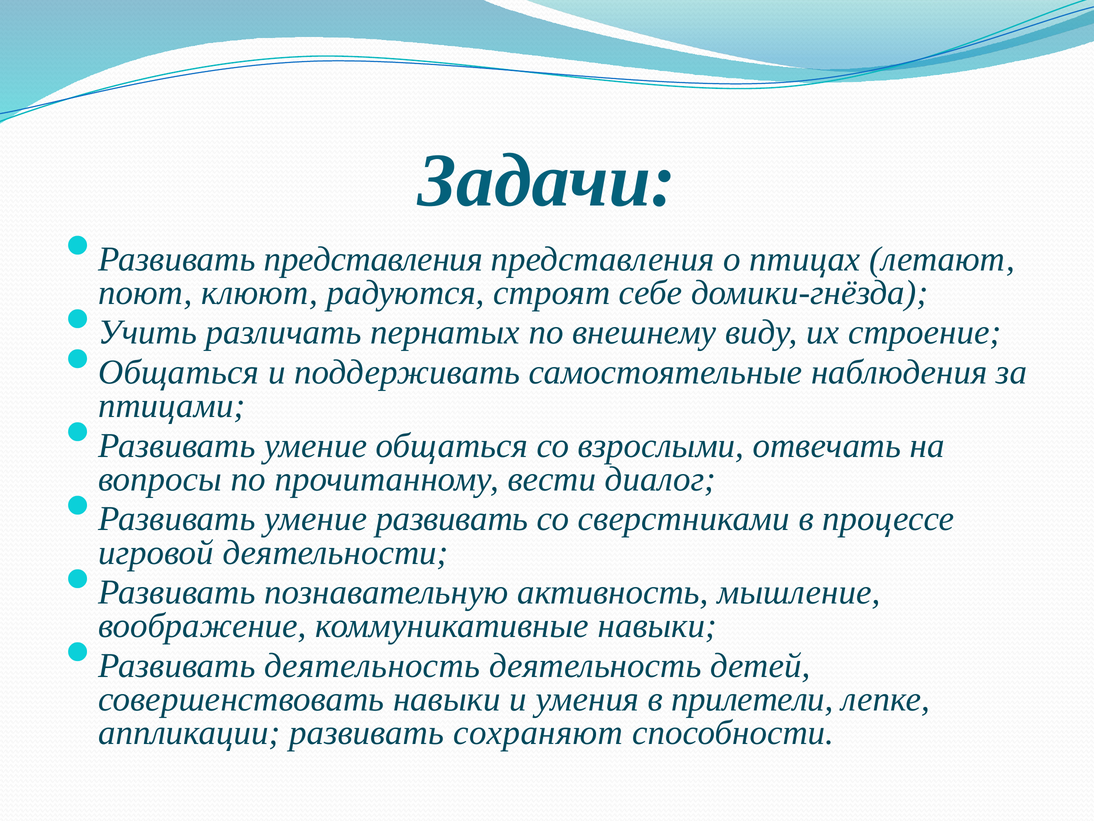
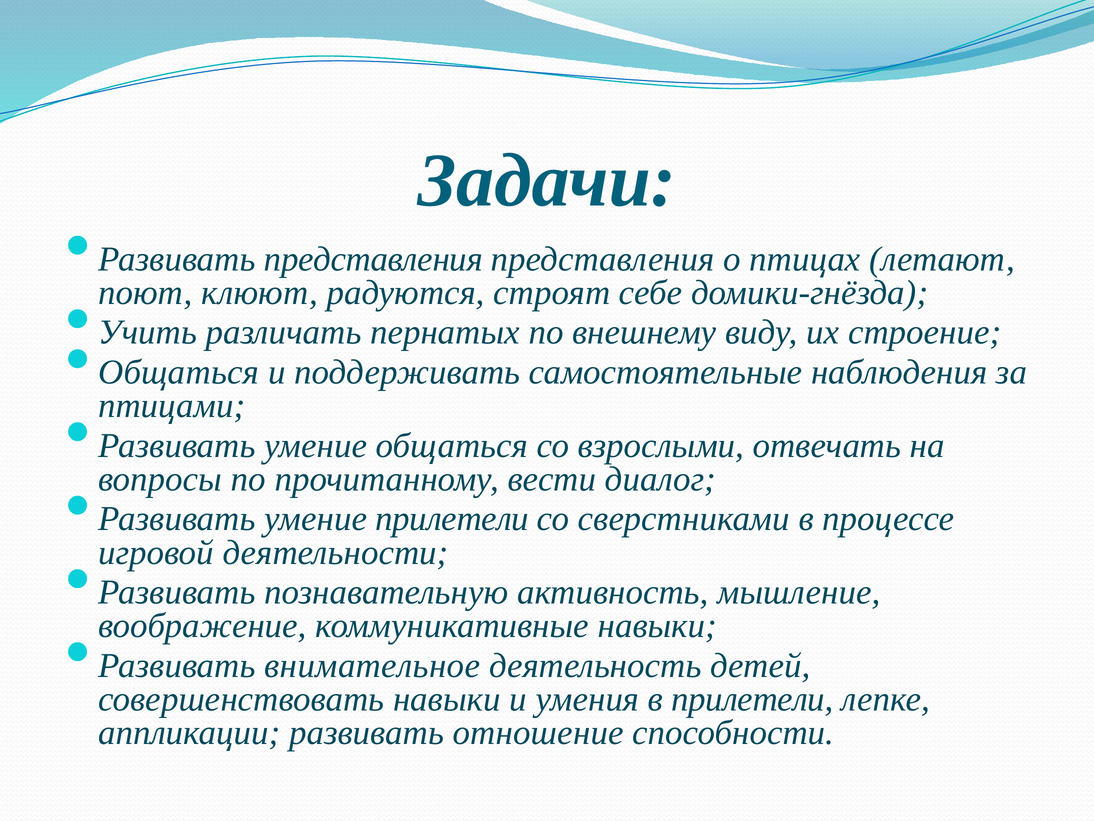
умение развивать: развивать -> прилетели
Развивать деятельность: деятельность -> внимательное
сохраняют: сохраняют -> отношение
